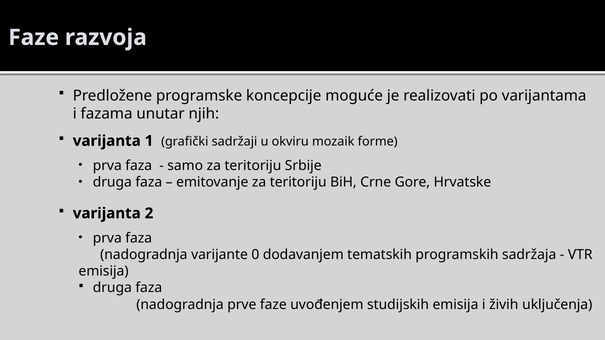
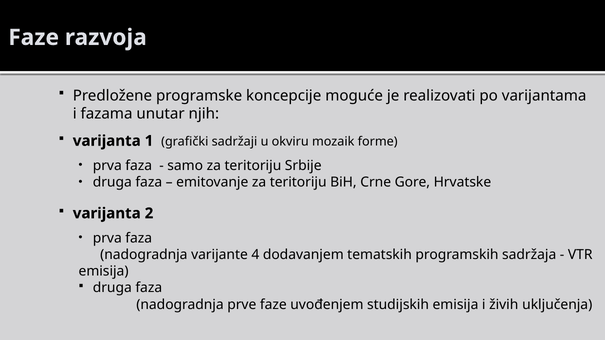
0: 0 -> 4
